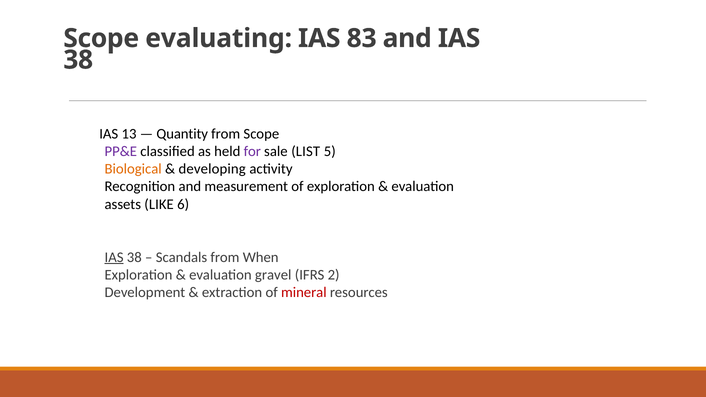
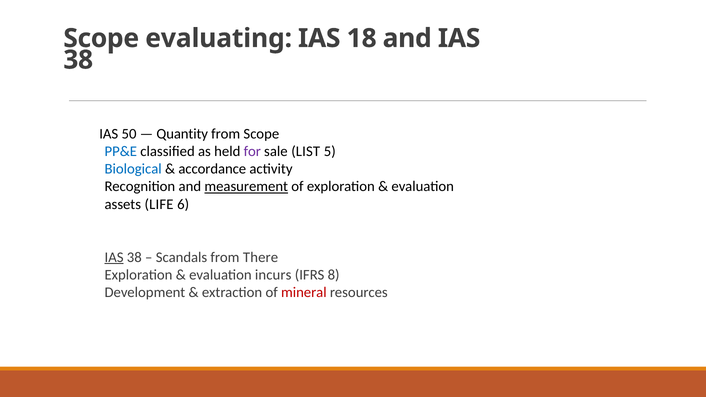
83: 83 -> 18
13: 13 -> 50
PP&E colour: purple -> blue
Biological colour: orange -> blue
developing: developing -> accordance
measurement underline: none -> present
LIKE: LIKE -> LIFE
When: When -> There
gravel: gravel -> incurs
2: 2 -> 8
